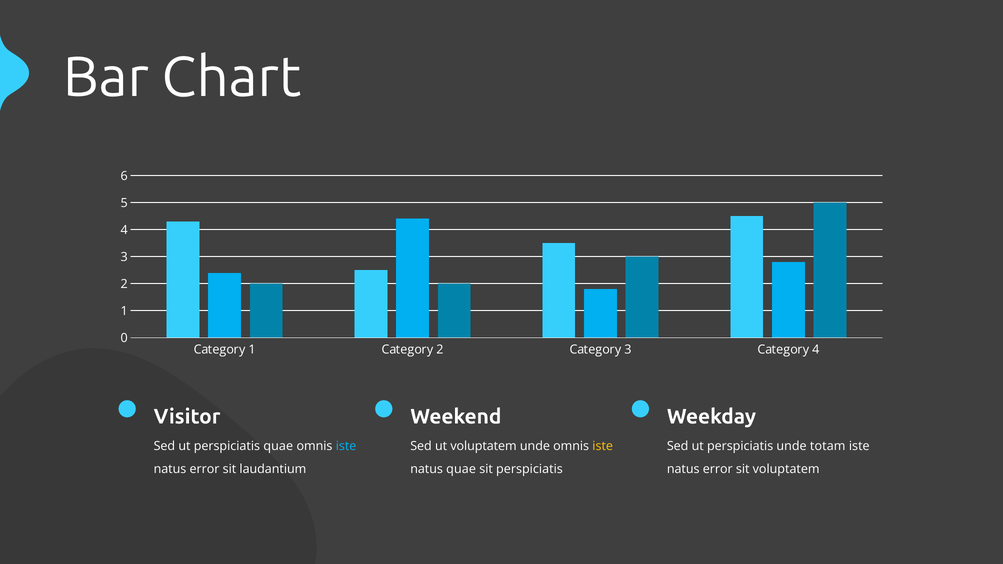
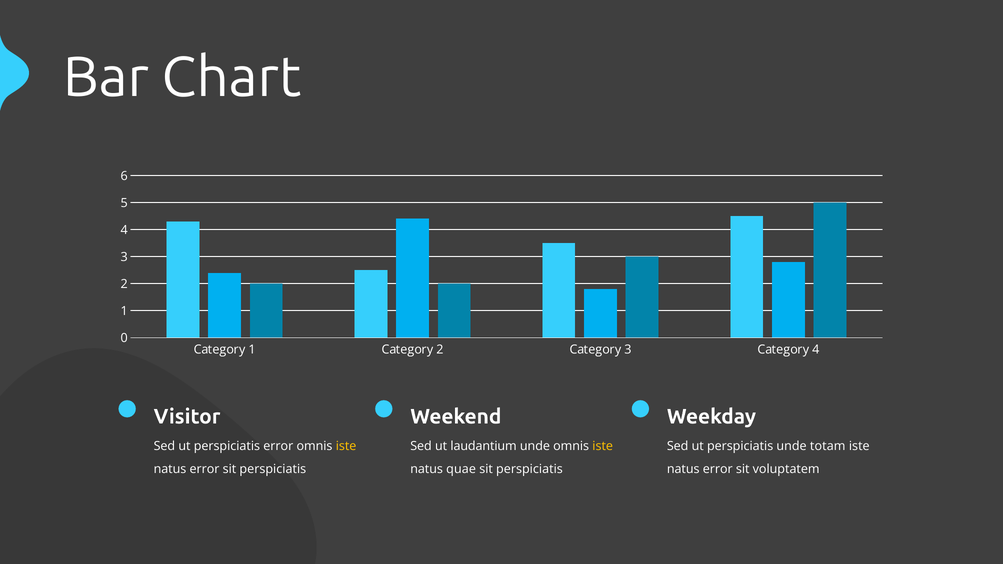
perspiciatis quae: quae -> error
iste at (346, 446) colour: light blue -> yellow
ut voluptatem: voluptatem -> laudantium
error sit laudantium: laudantium -> perspiciatis
